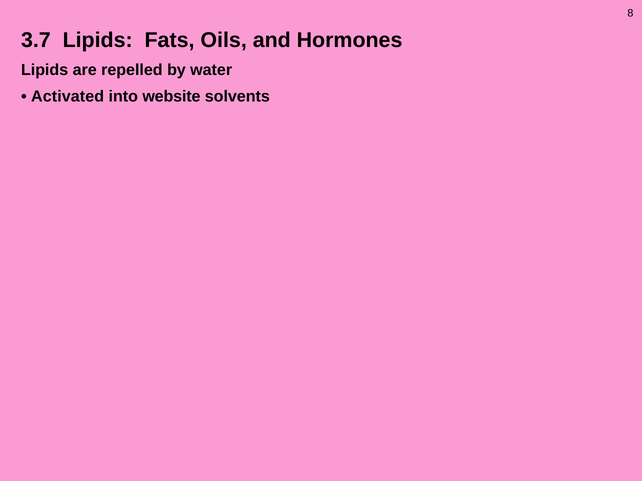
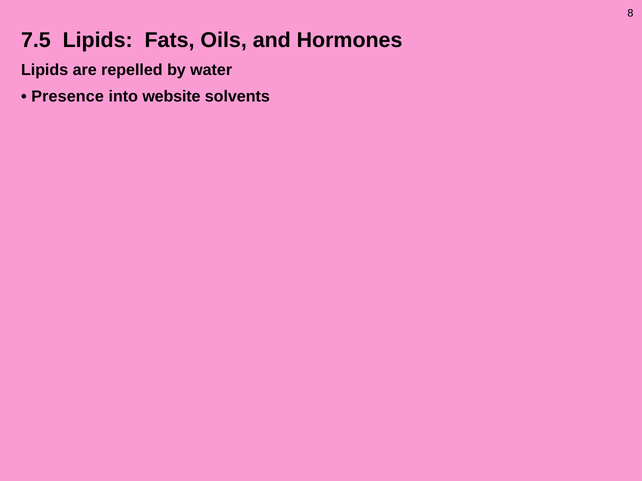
3.7: 3.7 -> 7.5
Activated: Activated -> Presence
